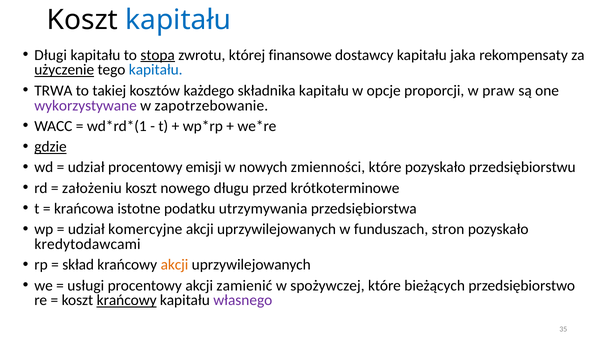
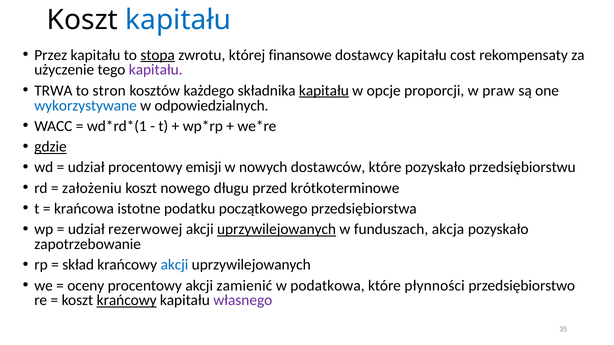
Długi: Długi -> Przez
jaka: jaka -> cost
użyczenie underline: present -> none
kapitału at (156, 70) colour: blue -> purple
takiej: takiej -> stron
kapitału at (324, 91) underline: none -> present
wykorzystywane colour: purple -> blue
zapotrzebowanie: zapotrzebowanie -> odpowiedzialnych
zmienności: zmienności -> dostawców
utrzymywania: utrzymywania -> początkowego
komercyjne: komercyjne -> rezerwowej
uprzywilejowanych at (277, 230) underline: none -> present
stron: stron -> akcja
kredytodawcami: kredytodawcami -> zapotrzebowanie
akcji at (175, 265) colour: orange -> blue
usługi: usługi -> oceny
spożywczej: spożywczej -> podatkowa
bieżących: bieżących -> płynności
